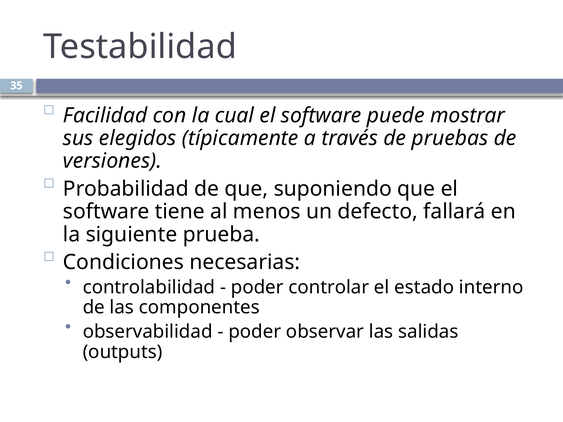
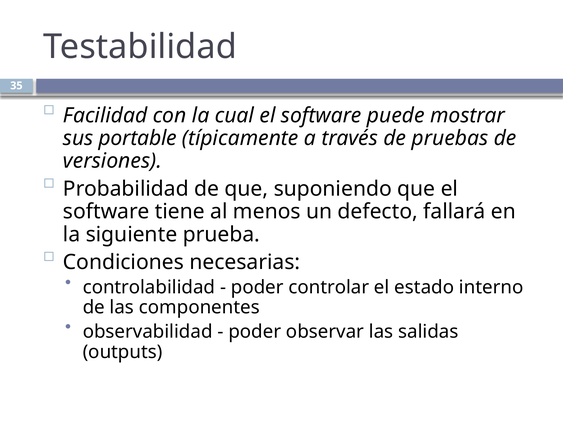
elegidos: elegidos -> portable
